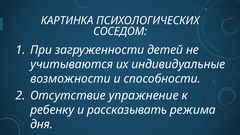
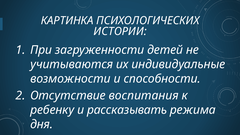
СОСЕДОМ: СОСЕДОМ -> ИСТОРИИ
упражнение: упражнение -> воспитания
